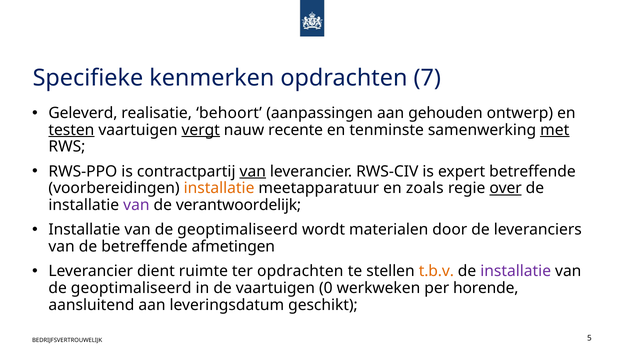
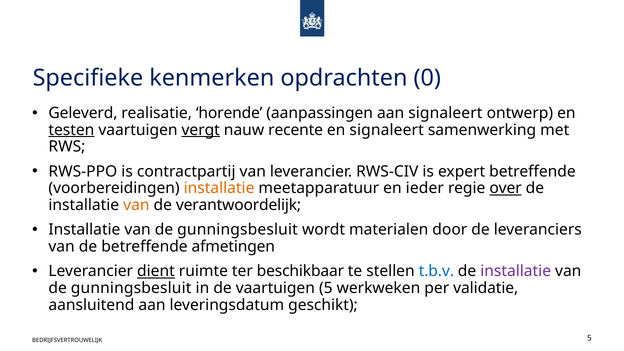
7: 7 -> 0
behoort: behoort -> horende
aan gehouden: gehouden -> signaleert
en tenminste: tenminste -> signaleert
met underline: present -> none
van at (253, 171) underline: present -> none
zoals: zoals -> ieder
van at (136, 205) colour: purple -> orange
geoptimaliseerd at (238, 230): geoptimaliseerd -> gunningsbesluit
dient underline: none -> present
ter opdrachten: opdrachten -> beschikbaar
t.b.v colour: orange -> blue
geoptimaliseerd at (131, 288): geoptimaliseerd -> gunningsbesluit
vaartuigen 0: 0 -> 5
horende: horende -> validatie
